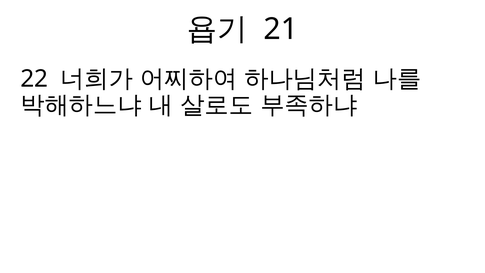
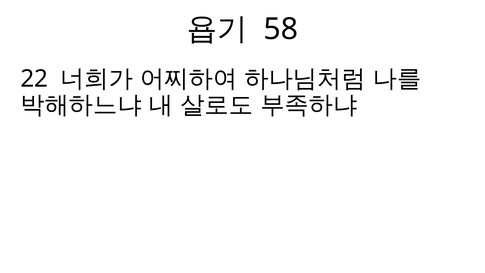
21: 21 -> 58
